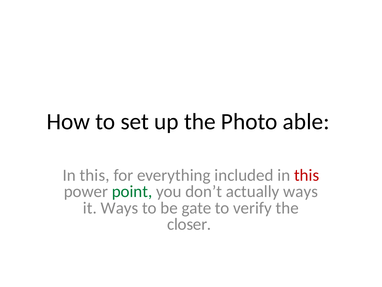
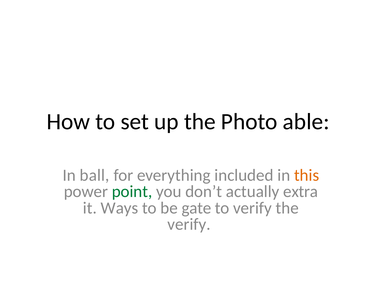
this at (95, 175): this -> ball
this at (307, 175) colour: red -> orange
actually ways: ways -> extra
closer at (189, 224): closer -> verify
